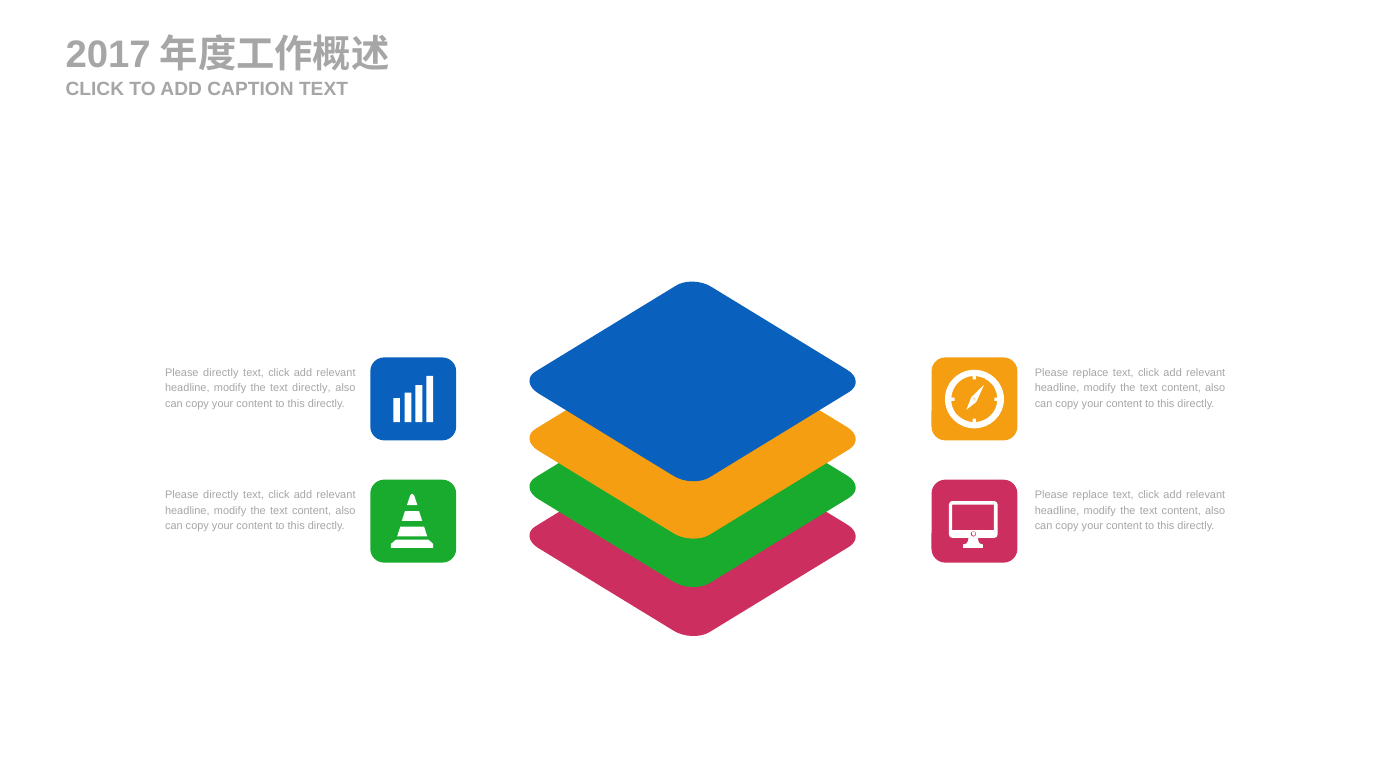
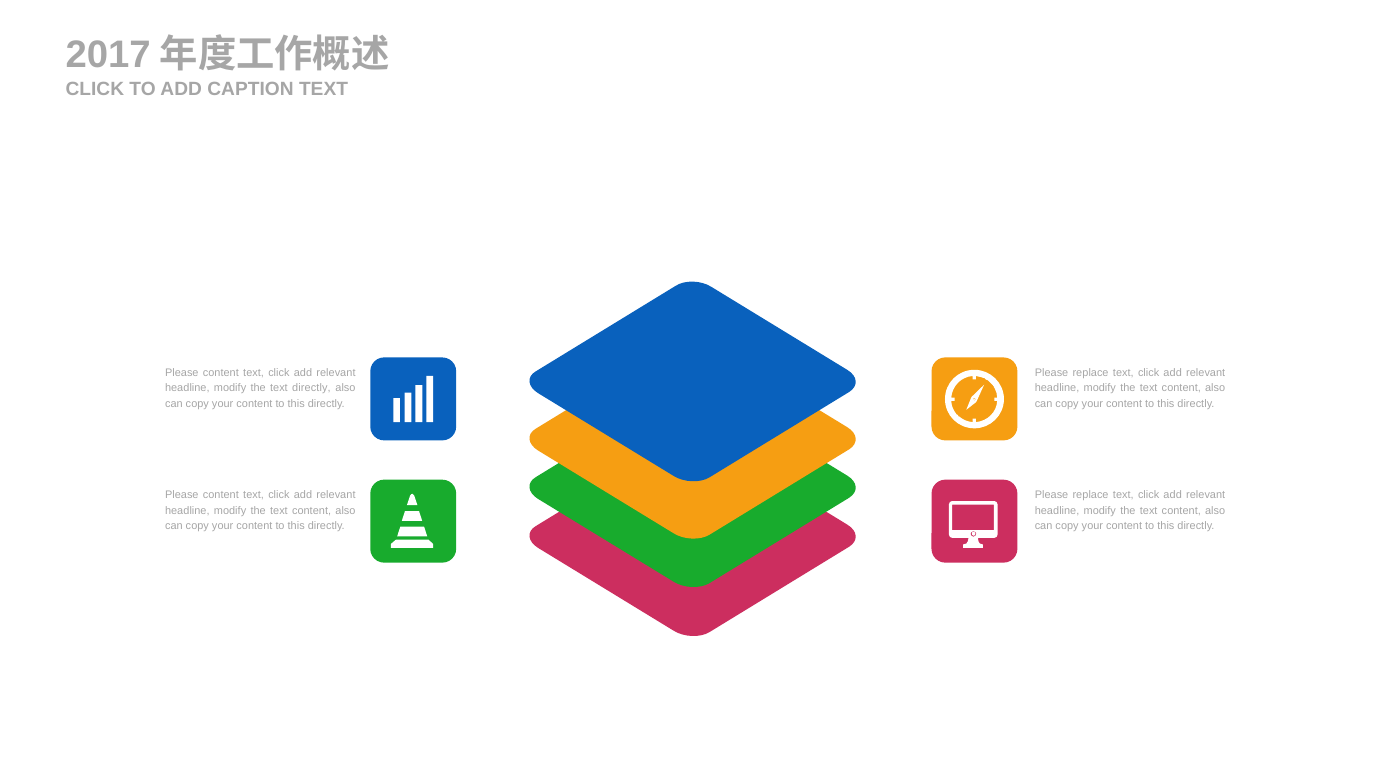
directly at (221, 373): directly -> content
directly at (221, 495): directly -> content
